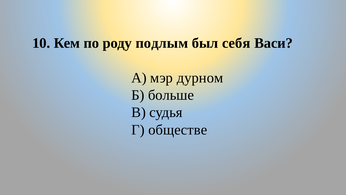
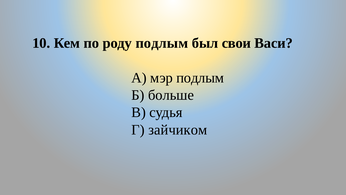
себя: себя -> свои
мэр дурном: дурном -> подлым
обществе: обществе -> зайчиком
